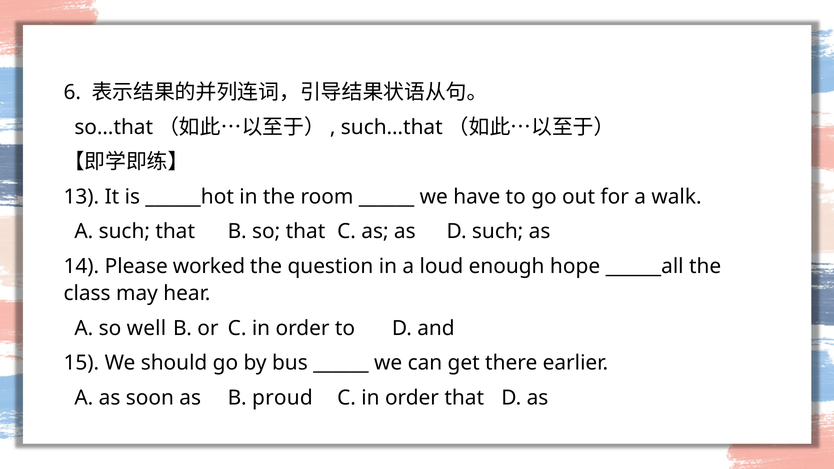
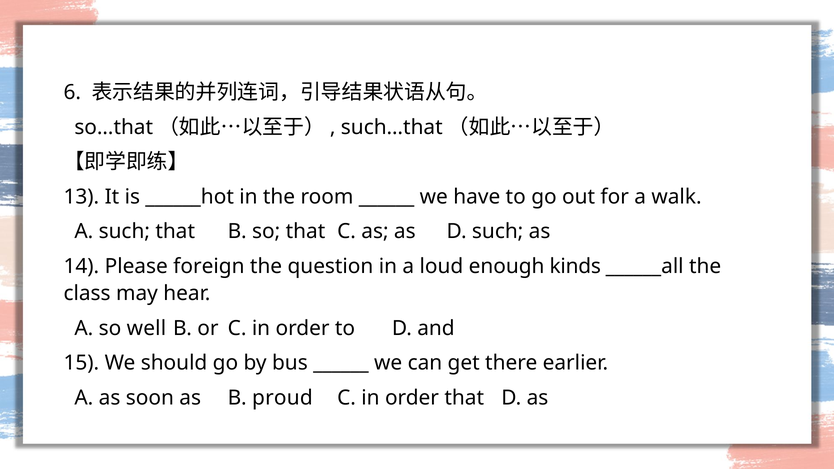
worked: worked -> foreign
hope: hope -> kinds
